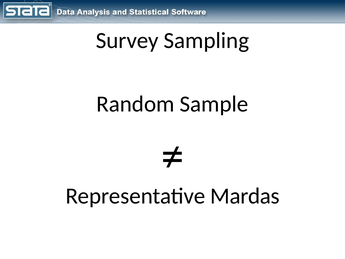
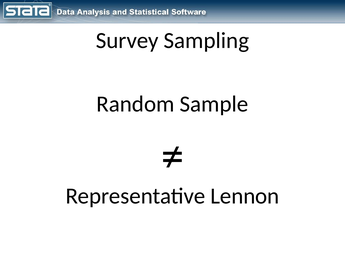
Mardas: Mardas -> Lennon
